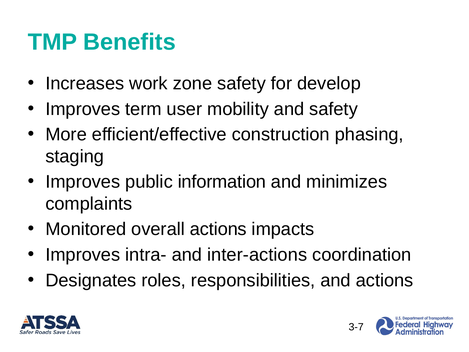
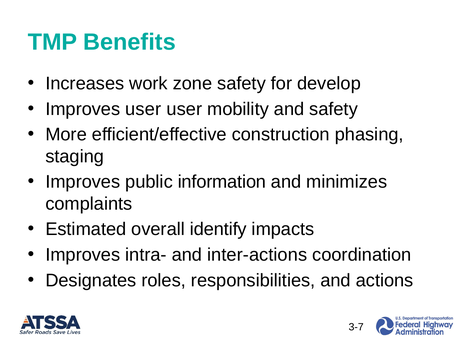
Improves term: term -> user
Monitored: Monitored -> Estimated
overall actions: actions -> identify
